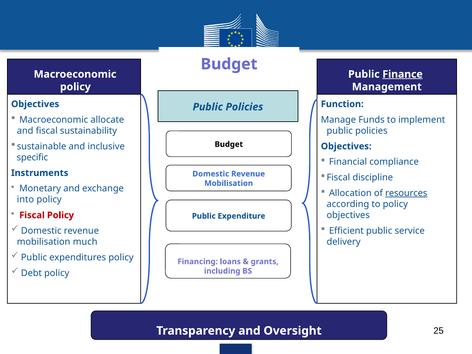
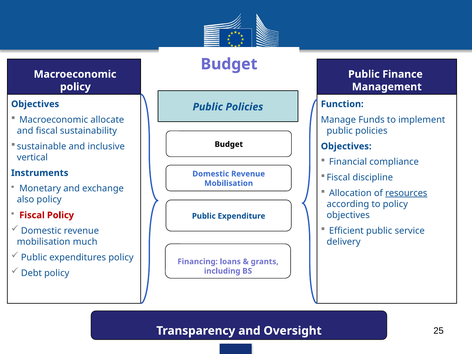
Finance underline: present -> none
specific: specific -> vertical
into: into -> also
